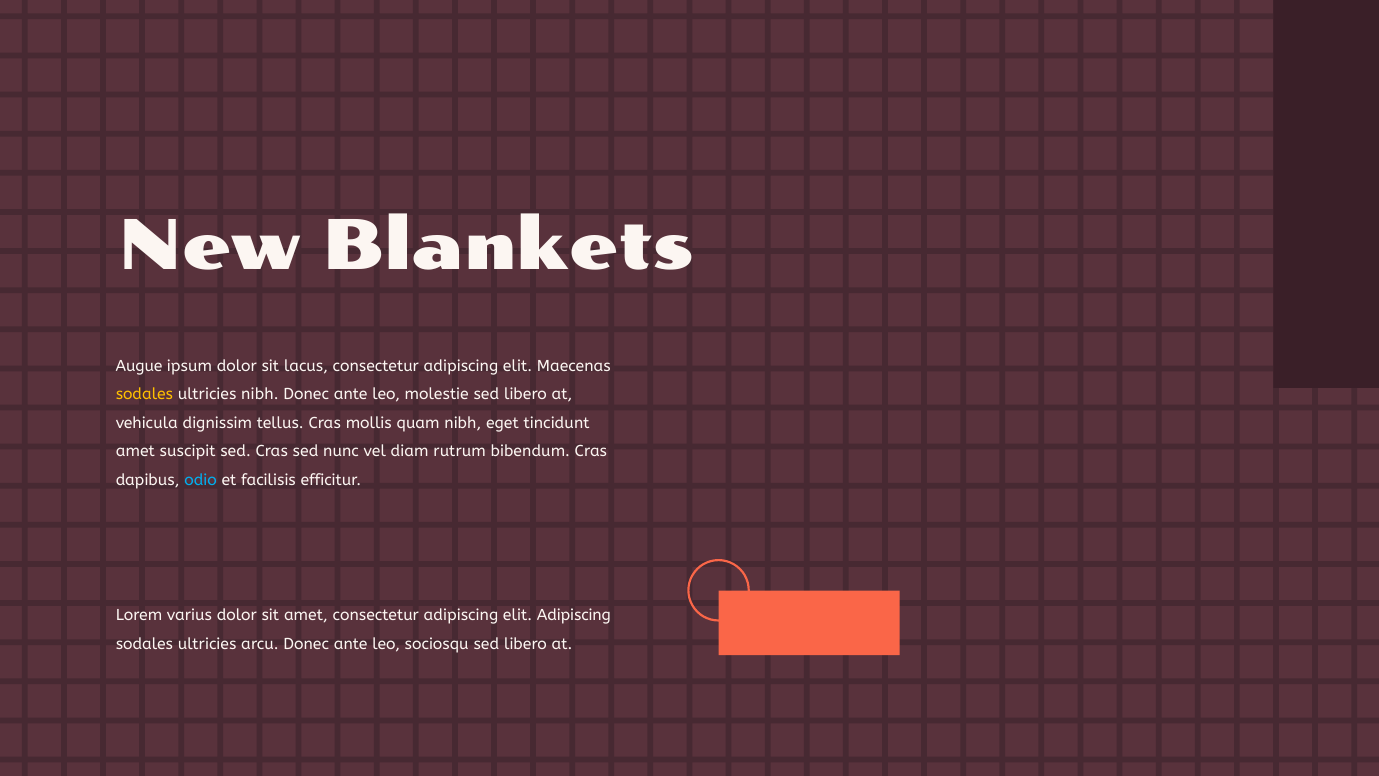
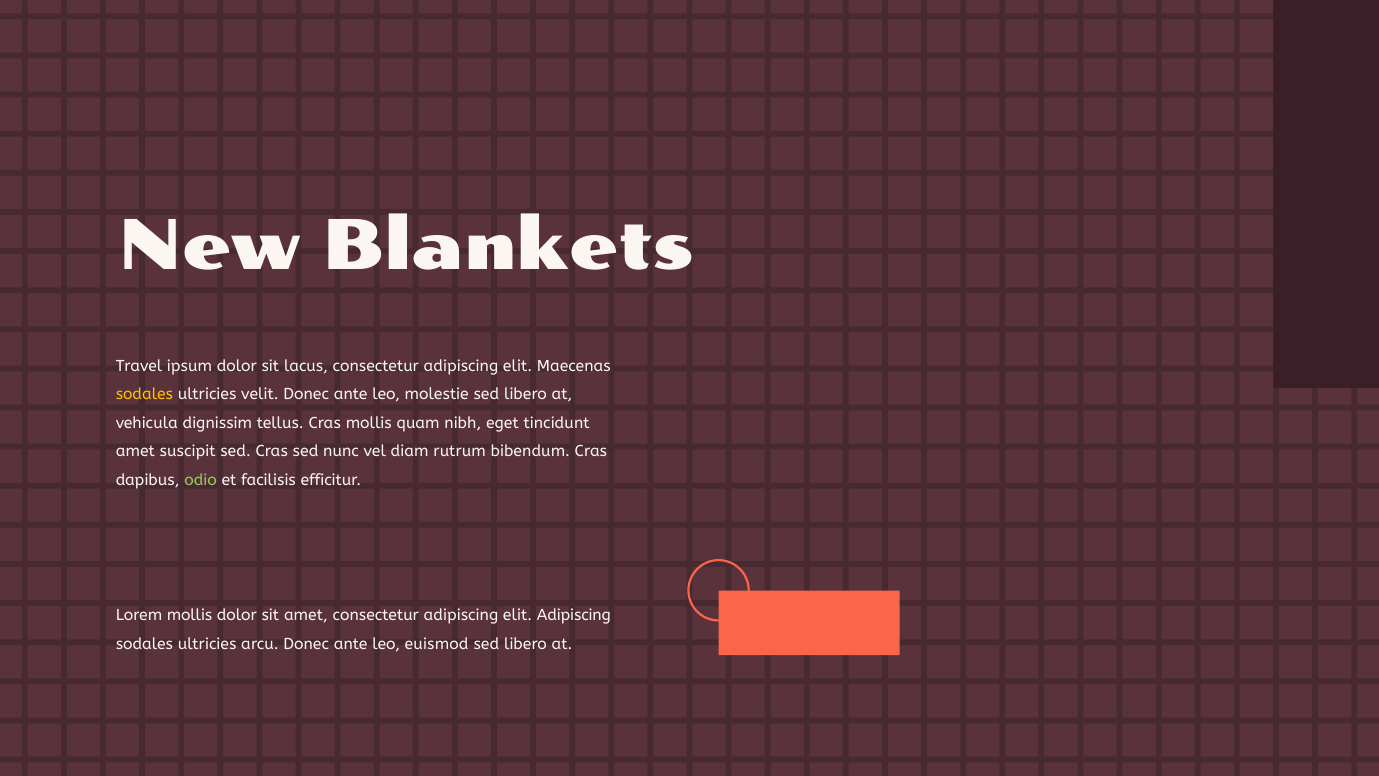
Augue: Augue -> Travel
ultricies nibh: nibh -> velit
odio colour: light blue -> light green
Lorem varius: varius -> mollis
sociosqu: sociosqu -> euismod
